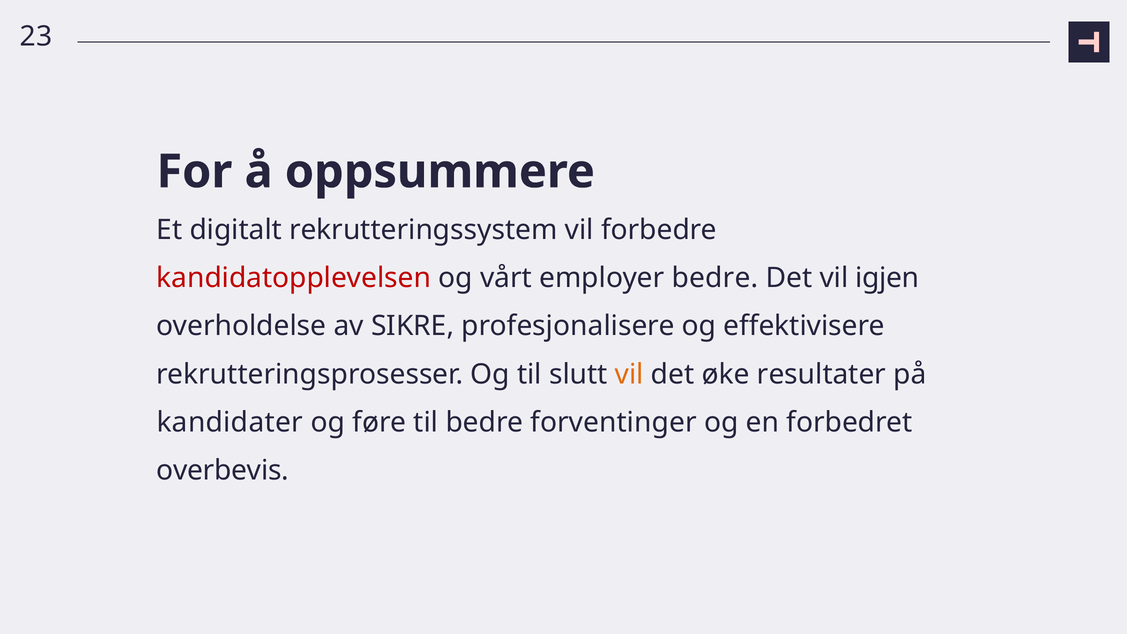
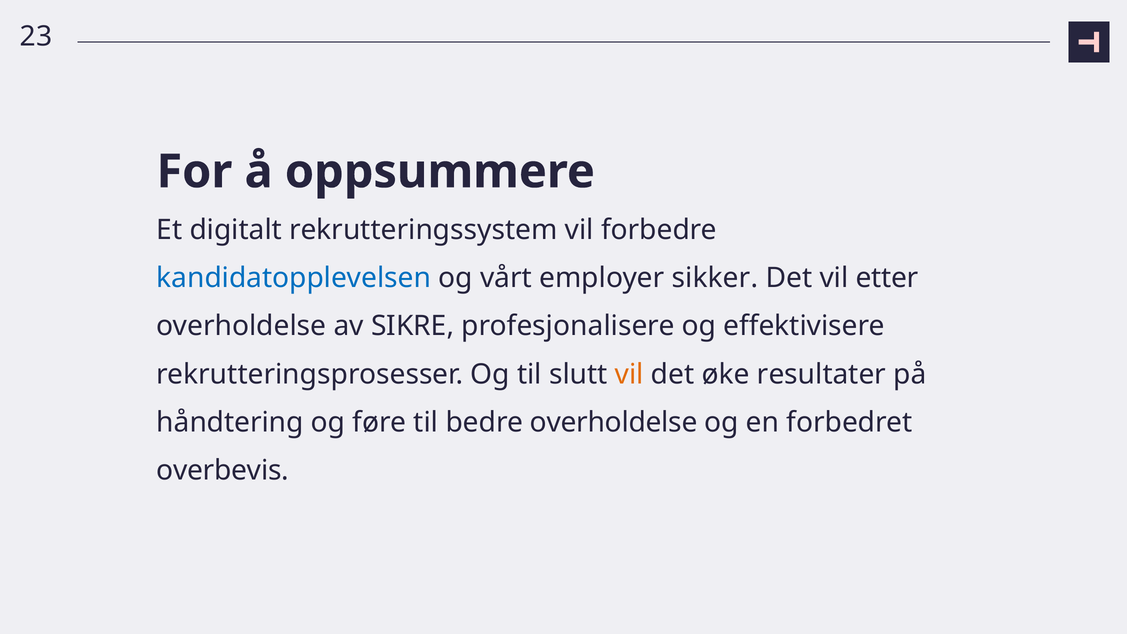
kandidatopplevelsen colour: red -> blue
employer bedre: bedre -> sikker
igjen: igjen -> etter
kandidater: kandidater -> håndtering
bedre forventinger: forventinger -> overholdelse
